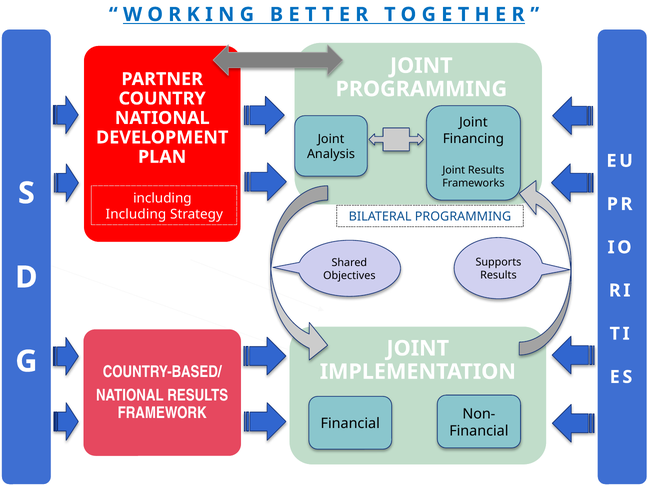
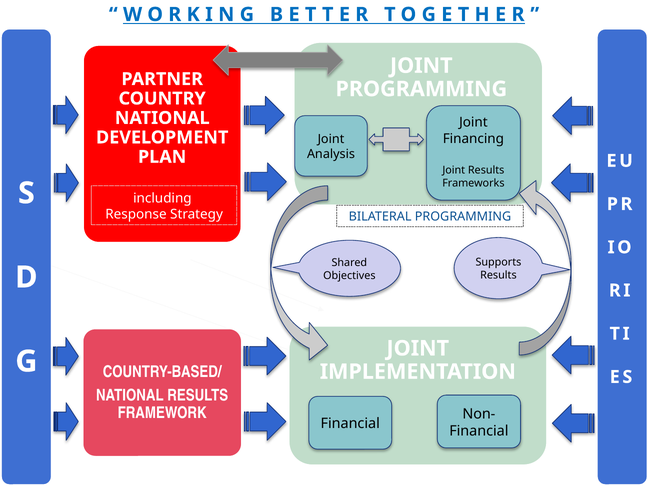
Including at (136, 214): Including -> Response
